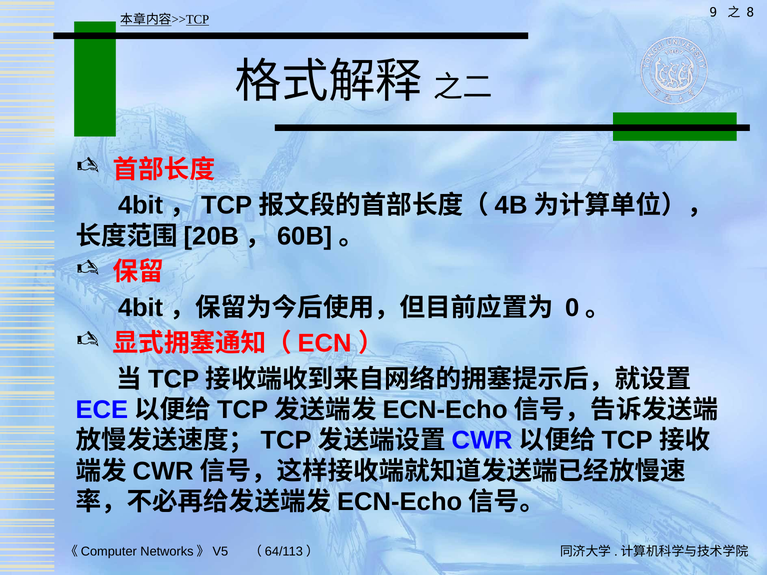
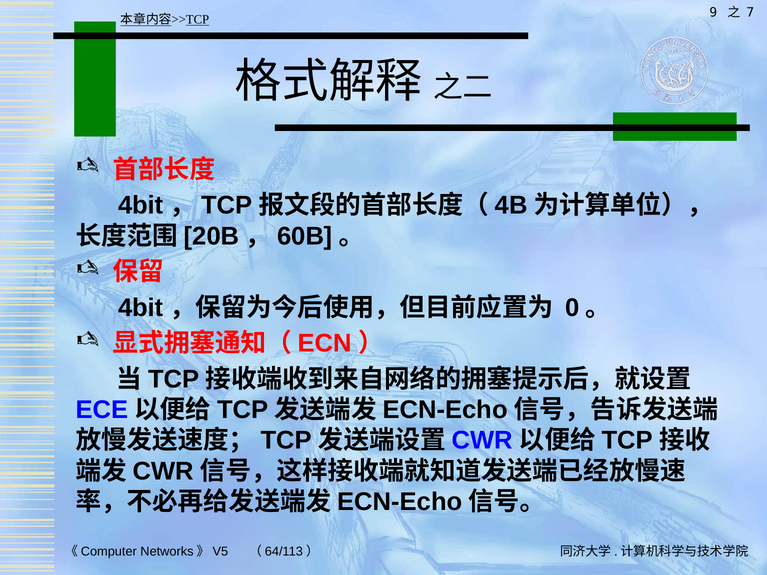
8: 8 -> 7
